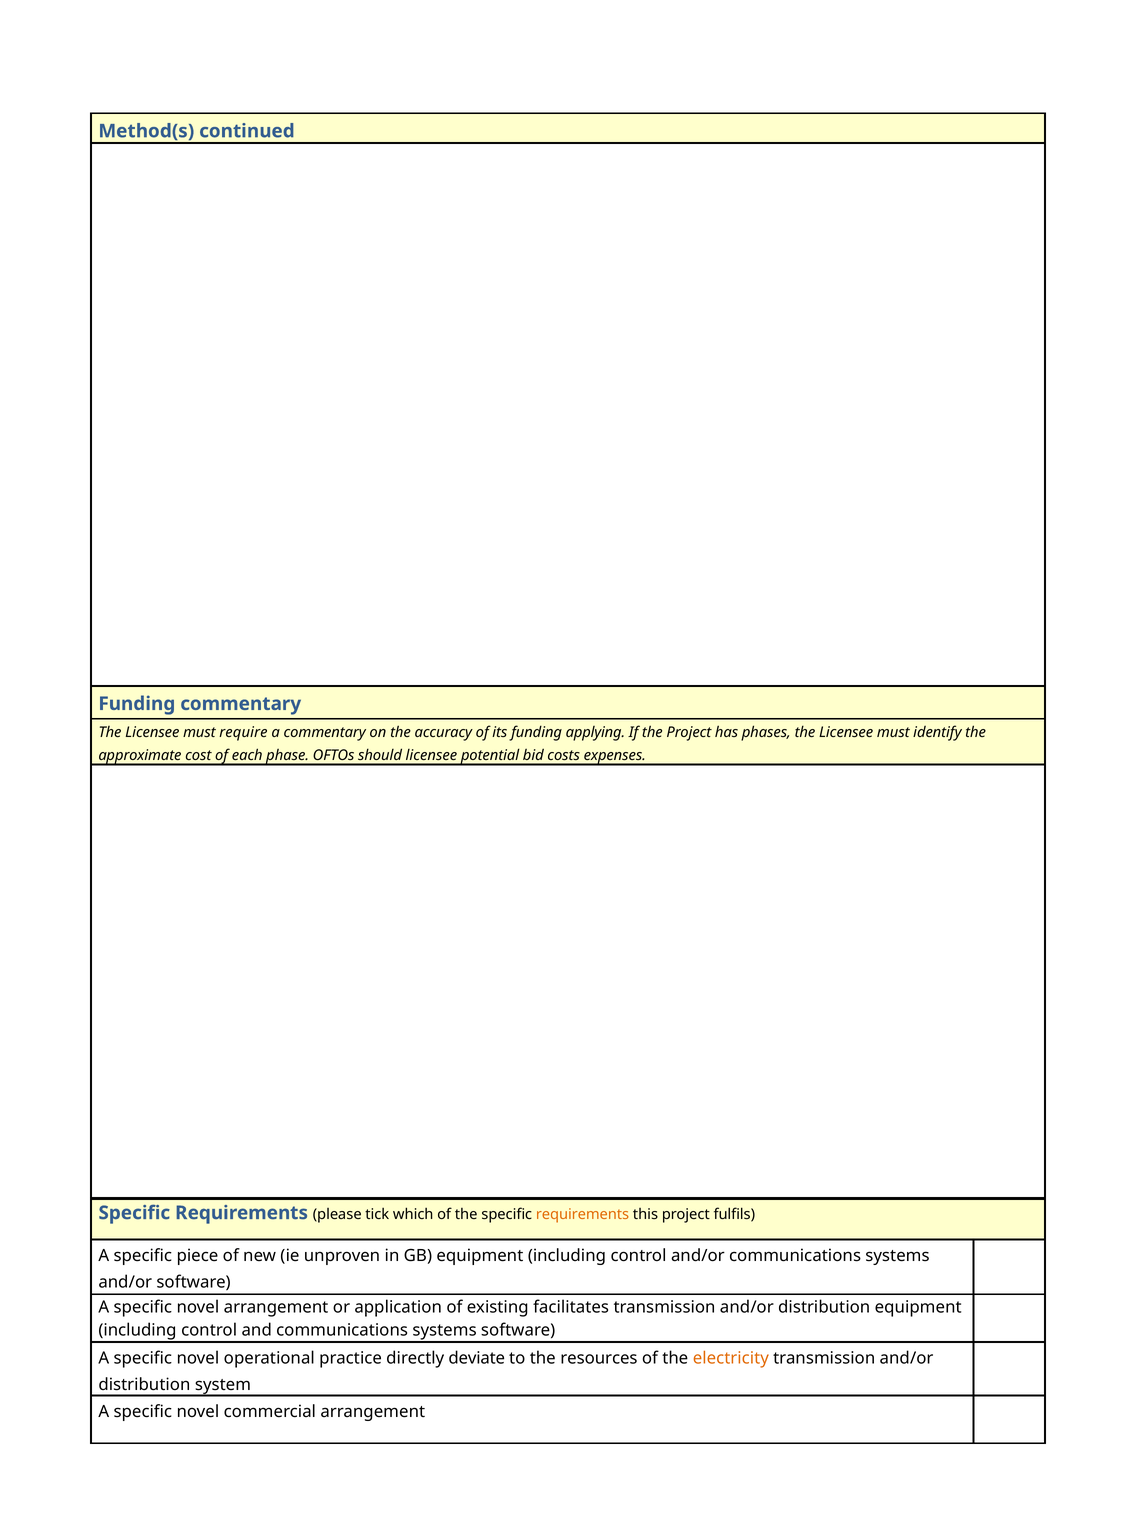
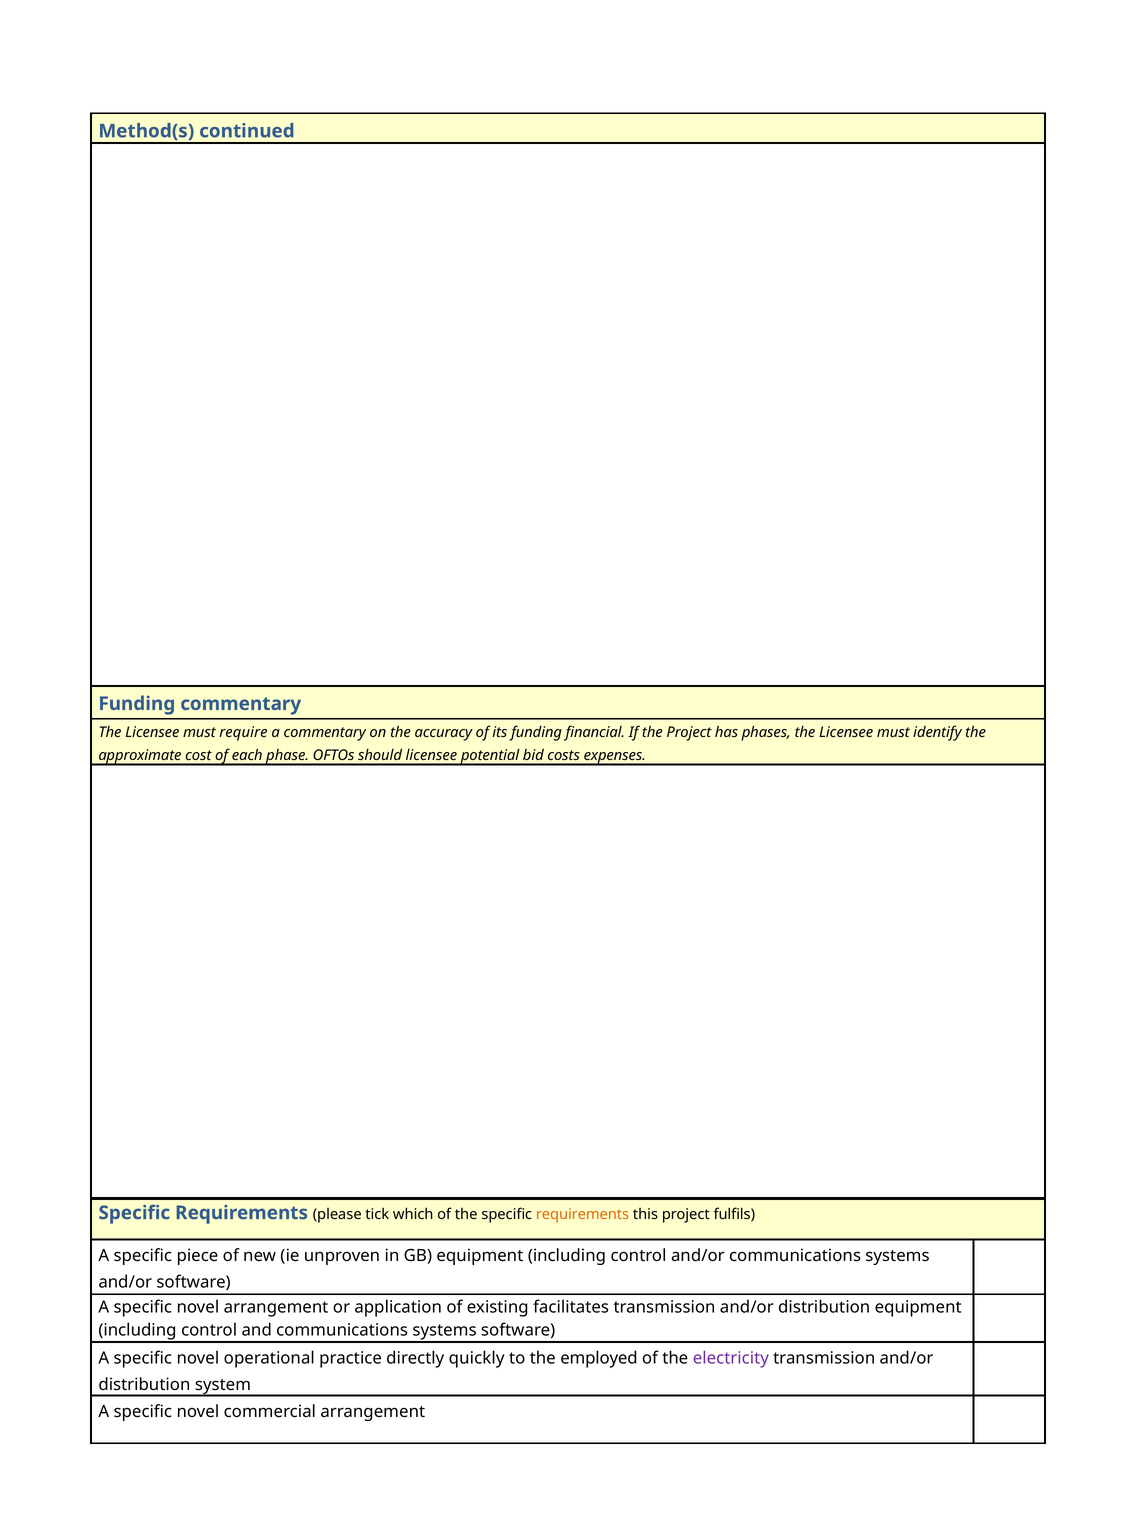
applying: applying -> financial
deviate: deviate -> quickly
resources: resources -> employed
electricity colour: orange -> purple
